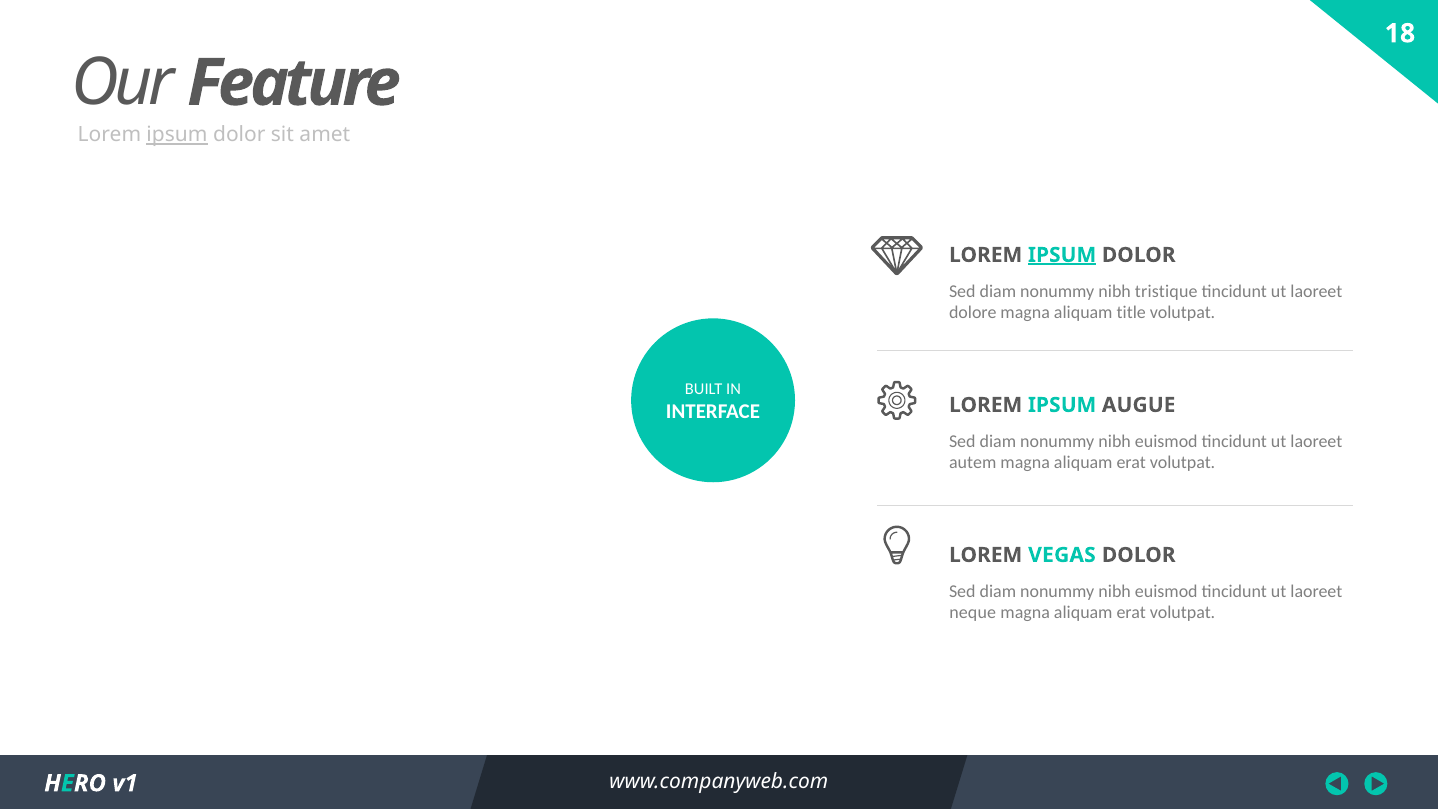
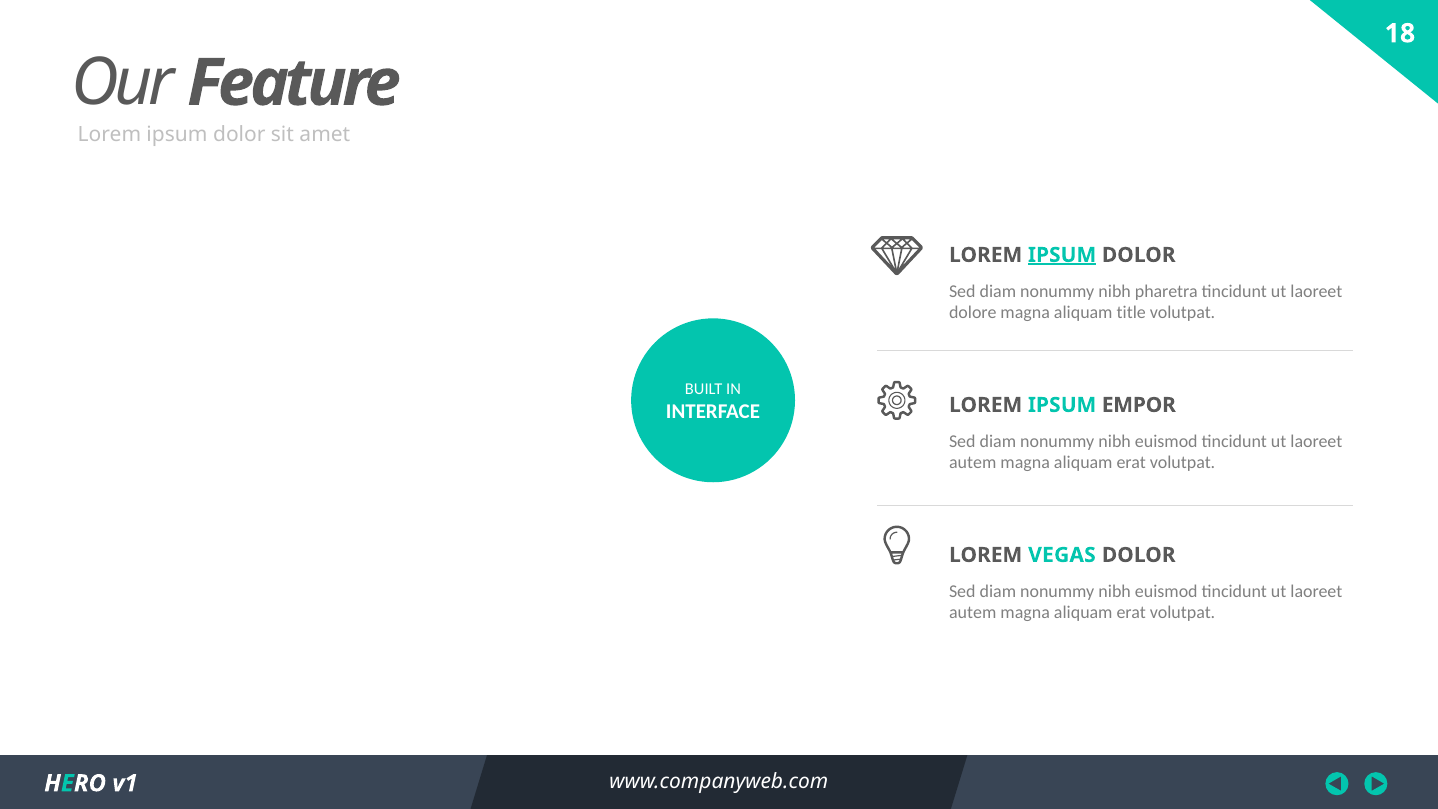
ipsum at (177, 135) underline: present -> none
tristique: tristique -> pharetra
AUGUE: AUGUE -> EMPOR
neque at (973, 613): neque -> autem
